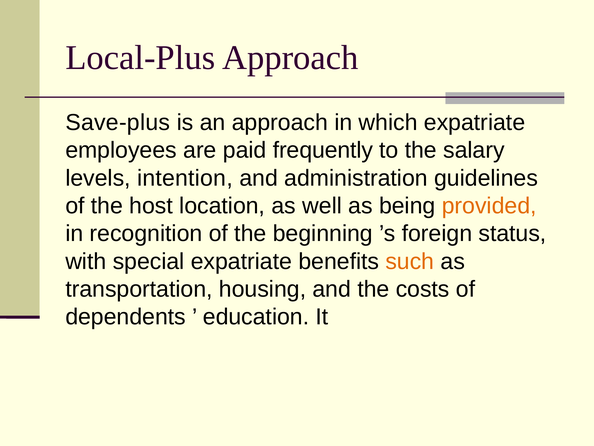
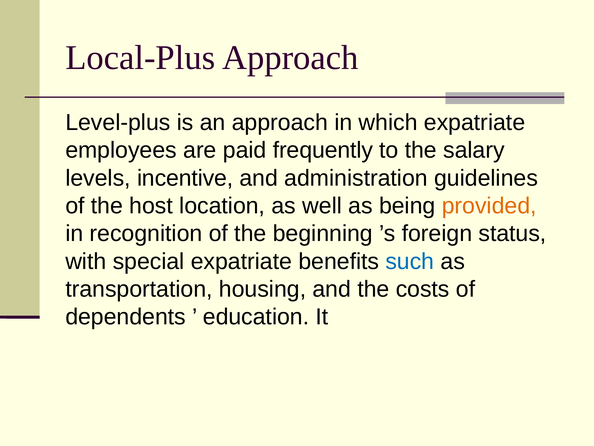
Save-plus: Save-plus -> Level-plus
intention: intention -> incentive
such colour: orange -> blue
